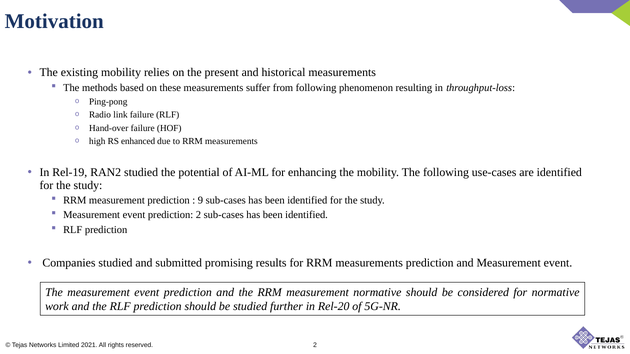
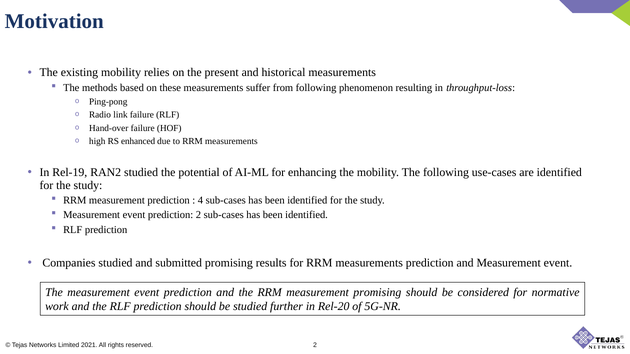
9: 9 -> 4
measurement normative: normative -> promising
